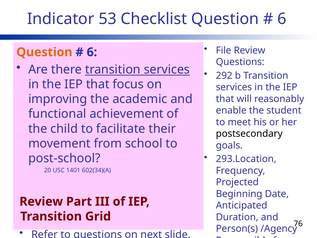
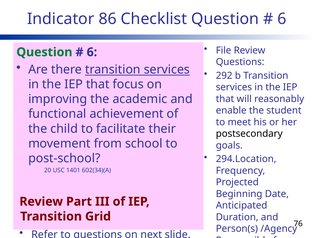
53: 53 -> 86
Question at (44, 52) colour: orange -> green
293.Location: 293.Location -> 294.Location
